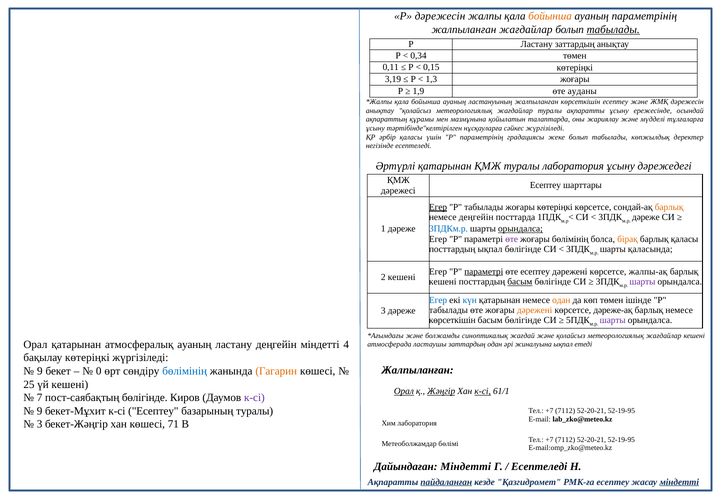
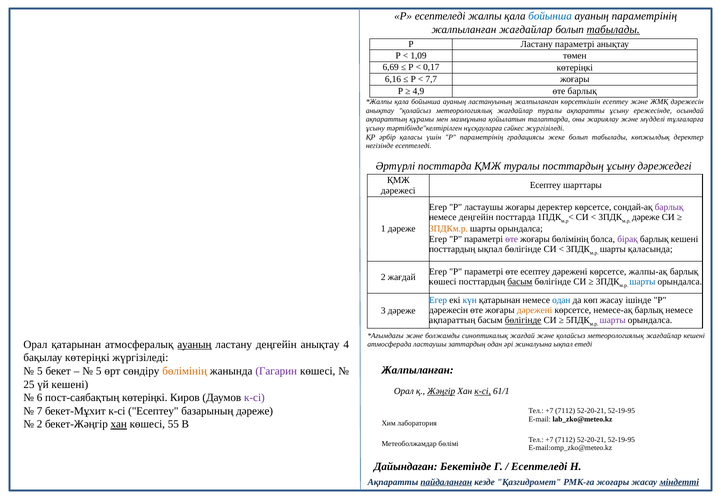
Р дәрежесін: дәрежесін -> есептеледі
бойынша at (550, 16) colour: orange -> blue
Ластану заттардың: заттардың -> параметрі
0,34: 0,34 -> 1,09
0,11: 0,11 -> 6,69
0,15: 0,15 -> 0,17
3,19: 3,19 -> 6,16
1,3: 1,3 -> 7,7
1,9: 1,9 -> 4,9
өте ауданы: ауданы -> барлық
Әртүрлі қатарынан: қатарынан -> посттарда
туралы лаборатория: лаборатория -> посттардың
Егер at (438, 207) underline: present -> none
табылады at (484, 207): табылады -> ластаушы
жоғары көтеріңкі: көтеріңкі -> деректер
барлық at (669, 207) colour: orange -> purple
3ПДКм.р colour: blue -> orange
орындалса at (520, 229) underline: present -> none
бірақ colour: orange -> purple
барлық қаласы: қаласы -> кешені
параметрі at (484, 272) underline: present -> none
2 кешені: кешені -> жағдай
кешені at (443, 282): кешені -> көшесі
шарты at (642, 282) colour: purple -> blue
одан at (561, 300) colour: orange -> blue
көп төмен: төмен -> жасау
табылады at (449, 310): табылады -> дәрежесін
дәреже-ақ: дәреже-ақ -> немесе-ақ
көрсеткішін at (452, 320): көрсеткішін -> ақпараттың
бөлігінде at (523, 320) underline: none -> present
ауаның at (194, 345) underline: none -> present
деңгейін міндетті: міндетті -> анықтау
9 at (40, 371): 9 -> 5
0 at (99, 371): 0 -> 5
бөлімінің at (185, 371) colour: blue -> orange
Гагарин colour: orange -> purple
Орал at (404, 392) underline: present -> none
7: 7 -> 6
пост-саябақтың бөлігінде: бөлігінде -> көтеріңкі
9 at (40, 411): 9 -> 7
базарының туралы: туралы -> дәреже
3 at (40, 424): 3 -> 2
хан at (119, 424) underline: none -> present
71: 71 -> 55
Дайындаған Міндетті: Міндетті -> Бекетінде
РМК-ға есептеу: есептеу -> жоғары
